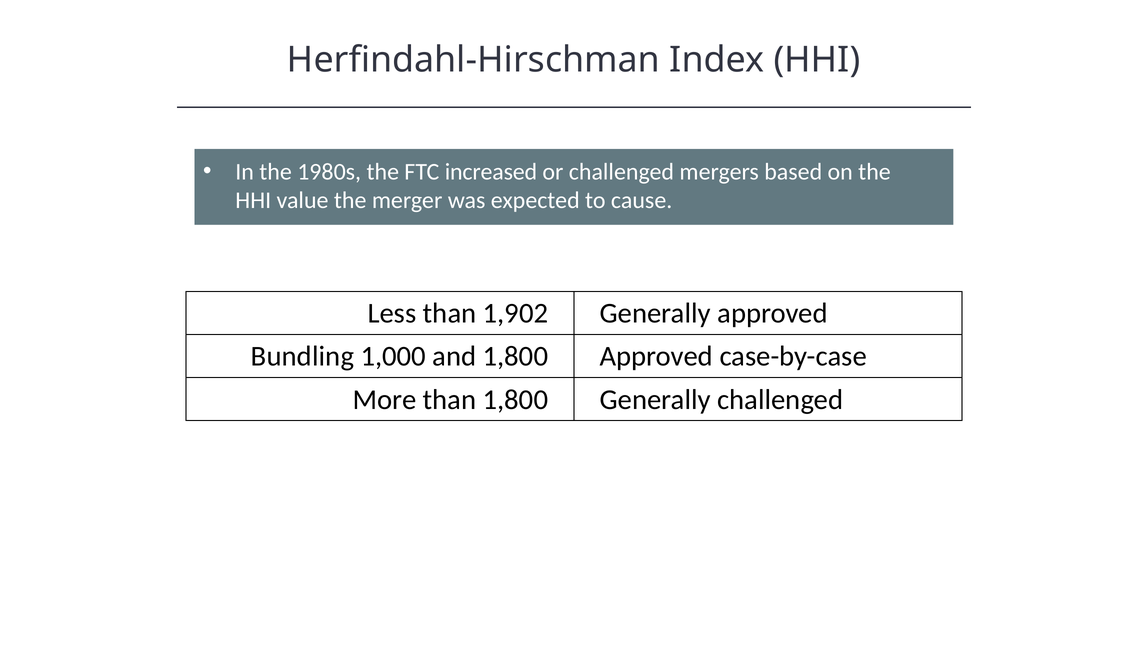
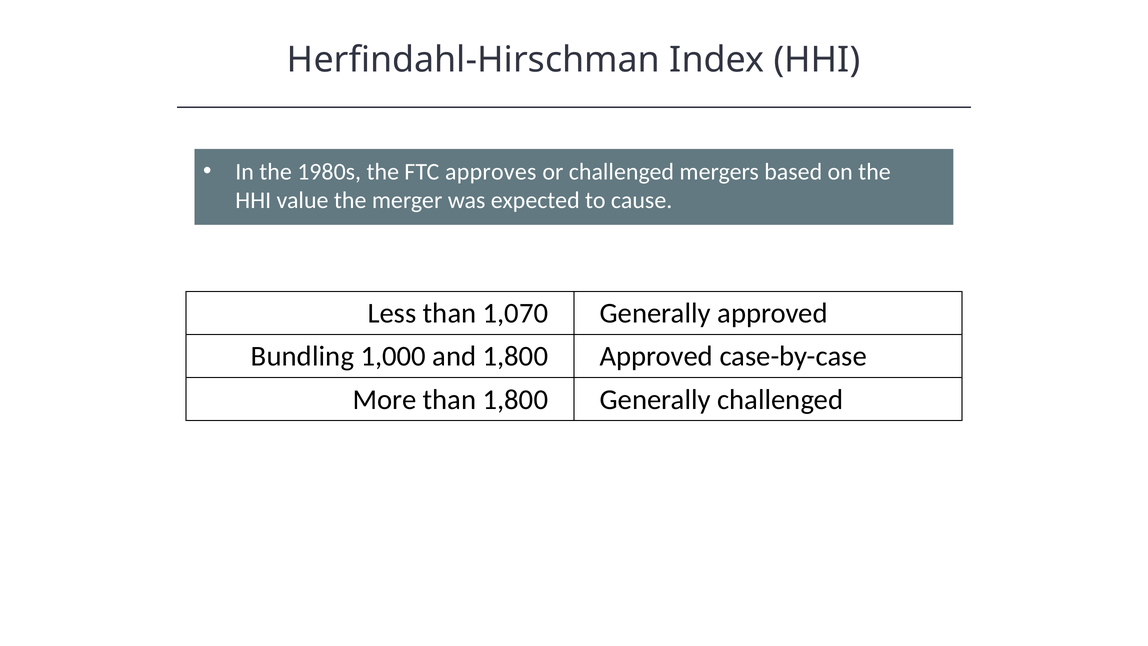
increased: increased -> approves
1,902: 1,902 -> 1,070
